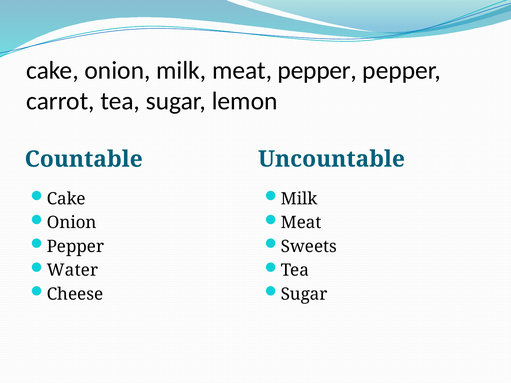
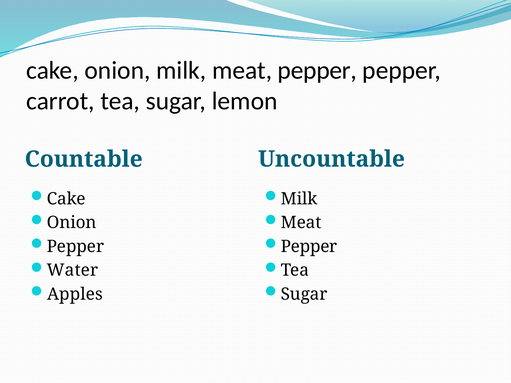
Sweets at (309, 247): Sweets -> Pepper
Cheese: Cheese -> Apples
